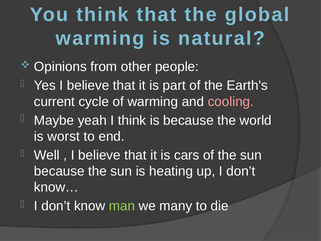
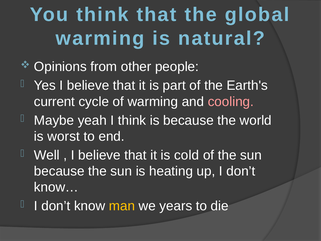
cars: cars -> cold
man colour: light green -> yellow
many: many -> years
